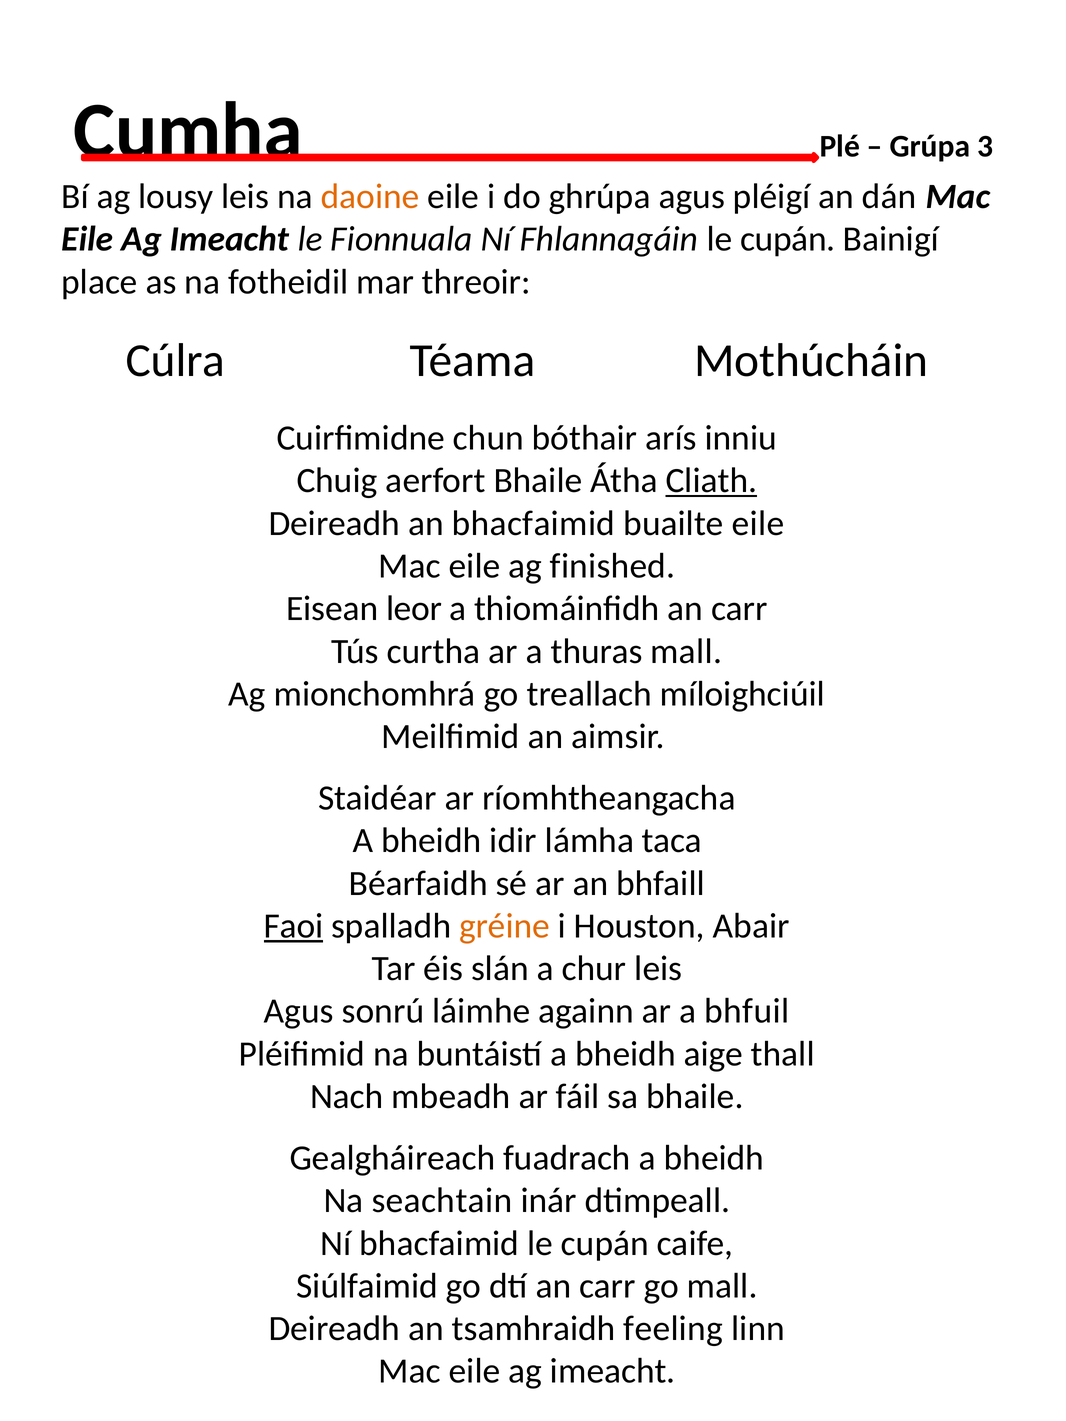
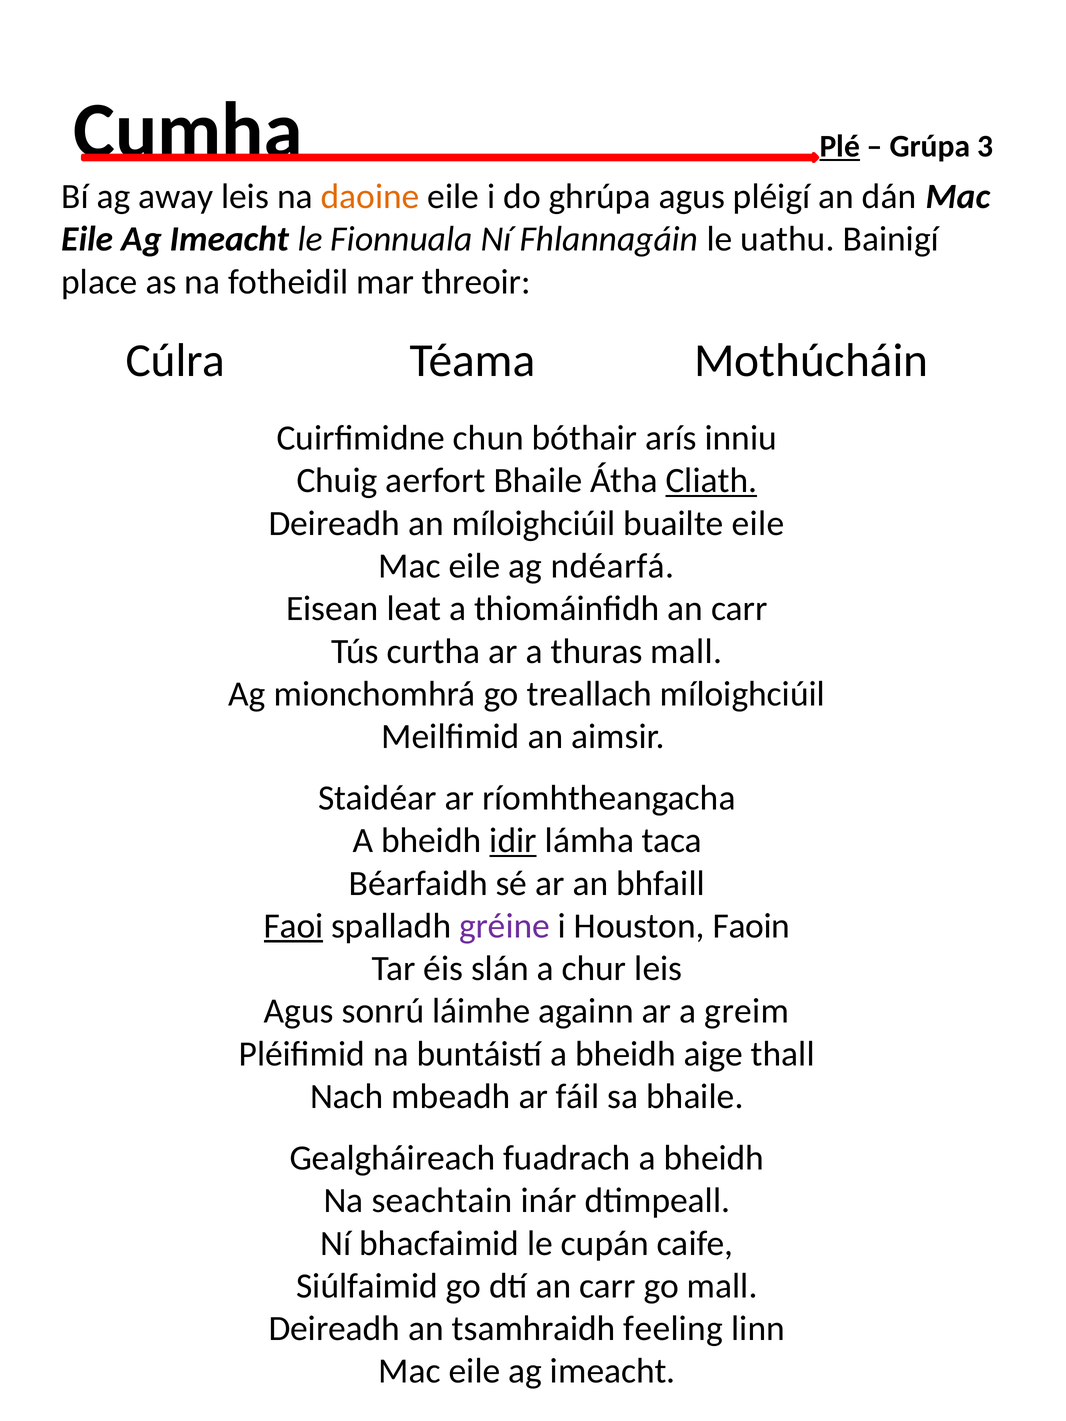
Plé underline: none -> present
lousy: lousy -> away
Fhlannagáin le cupán: cupán -> uathu
an bhacfaimid: bhacfaimid -> míloighciúil
finished: finished -> ndéarfá
leor: leor -> leat
idir underline: none -> present
gréine colour: orange -> purple
Abair: Abair -> Faoin
bhfuil: bhfuil -> greim
